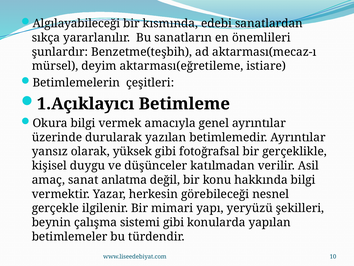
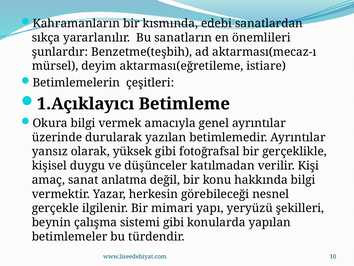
Algılayabileceği: Algılayabileceği -> Kahramanların
Asil: Asil -> Kişi
